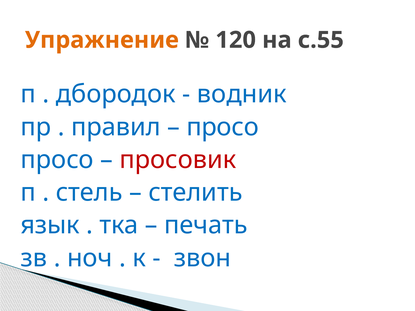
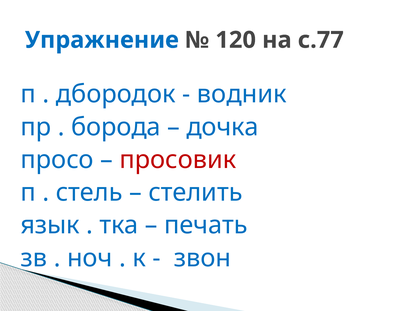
Упражнение colour: orange -> blue
с.55: с.55 -> с.77
правил: правил -> борода
просо at (223, 127): просо -> дочка
